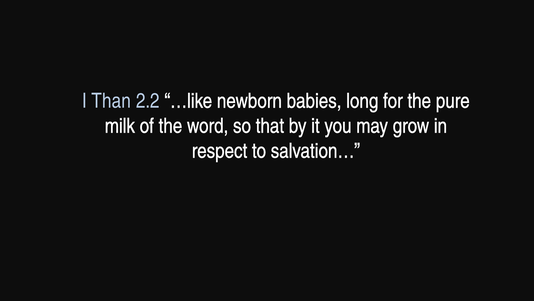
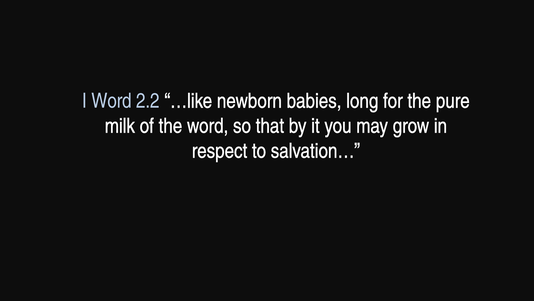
I Than: Than -> Word
